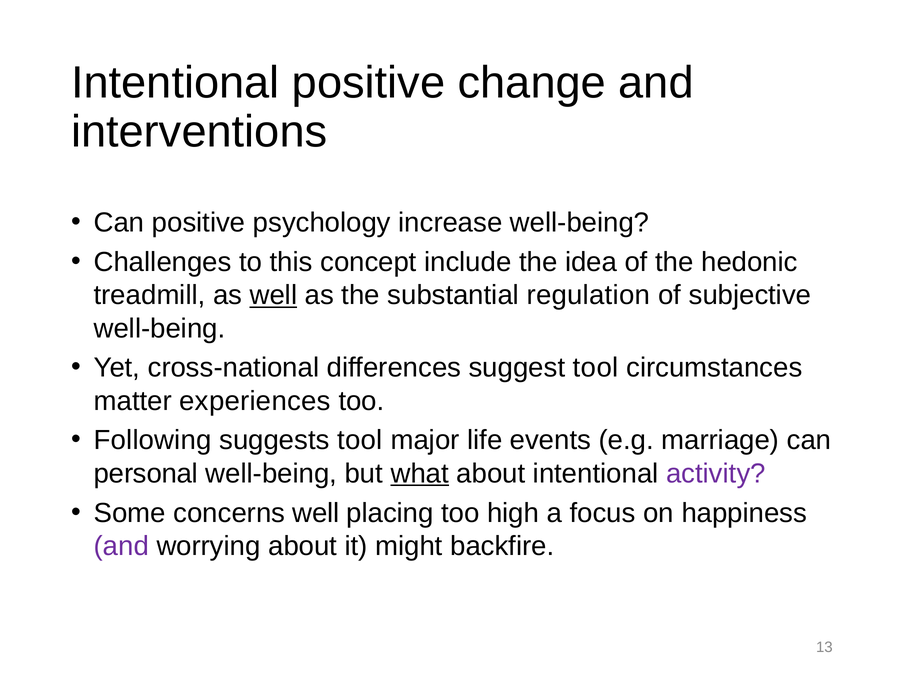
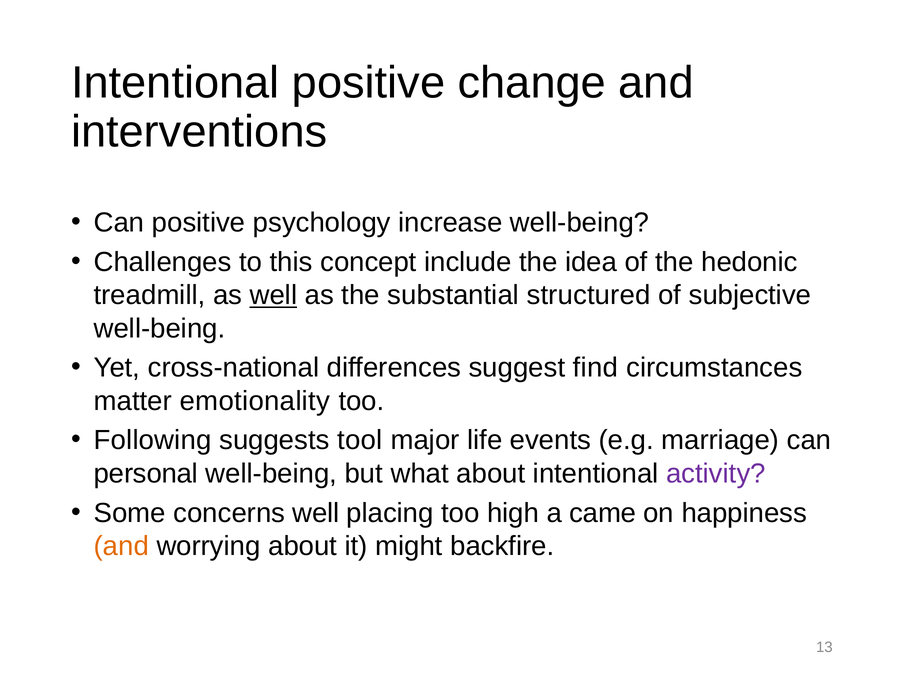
regulation: regulation -> structured
suggest tool: tool -> find
experiences: experiences -> emotionality
what underline: present -> none
focus: focus -> came
and at (121, 546) colour: purple -> orange
